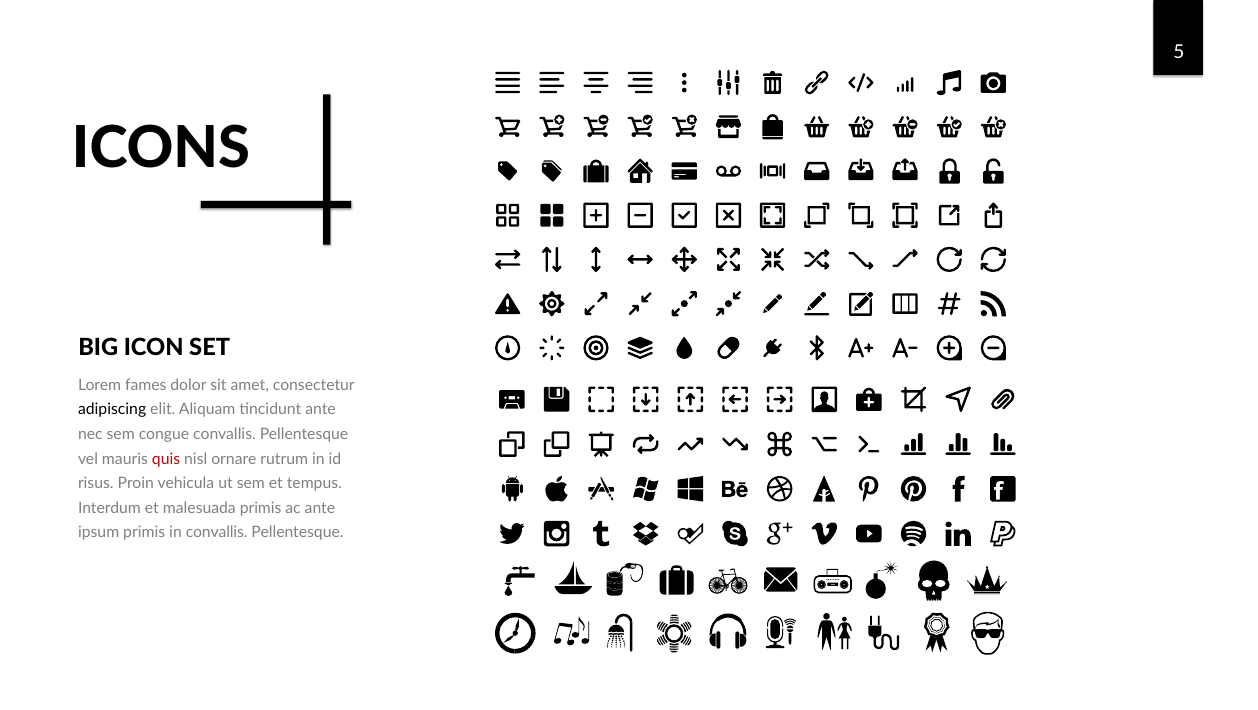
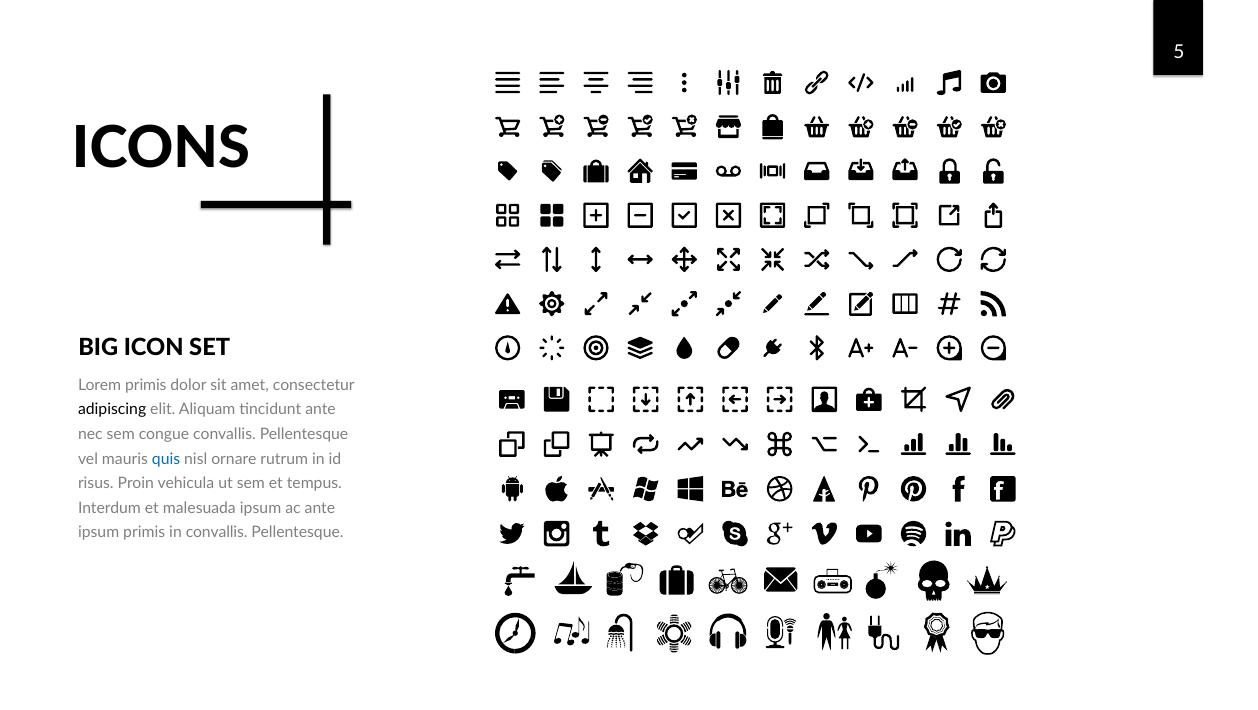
Lorem fames: fames -> primis
quis colour: red -> blue
malesuada primis: primis -> ipsum
